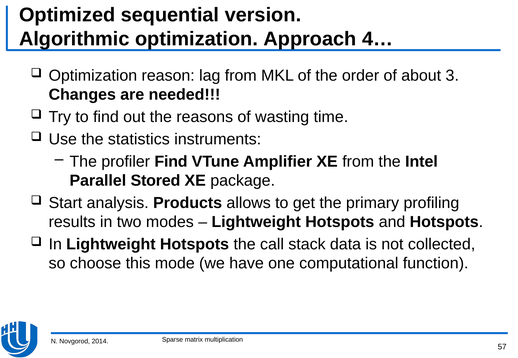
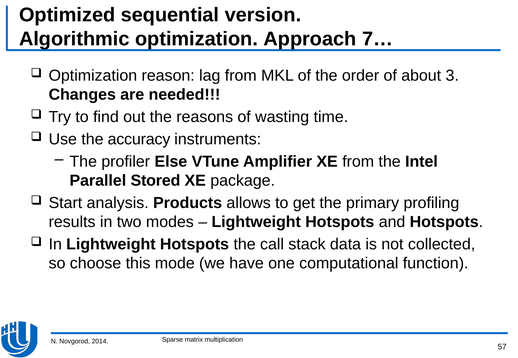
4…: 4… -> 7…
statistics: statistics -> accuracy
profiler Find: Find -> Else
